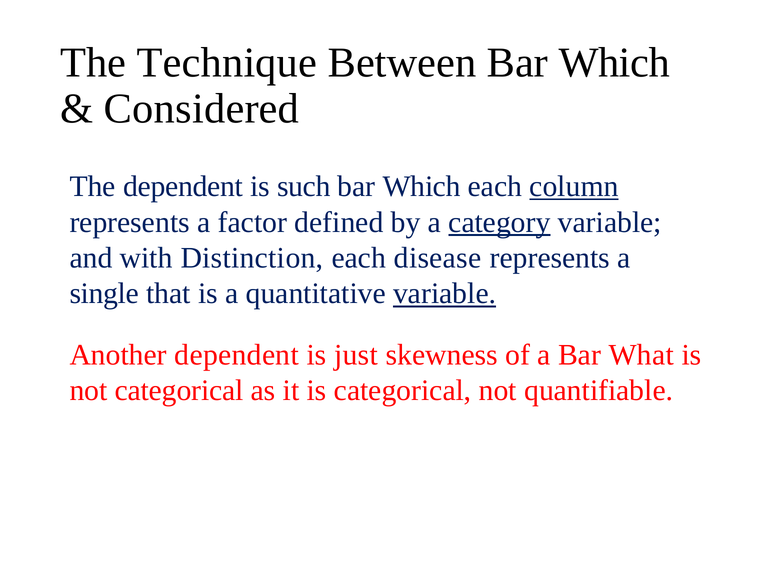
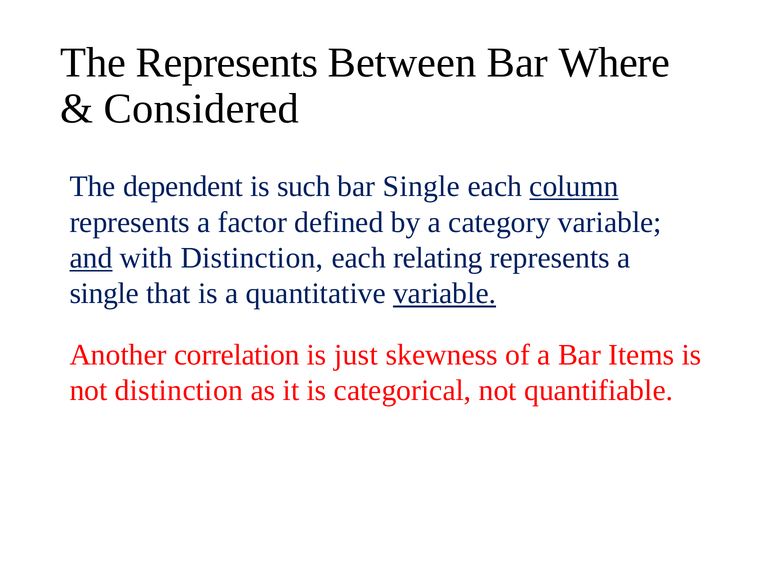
The Technique: Technique -> Represents
Between Bar Which: Which -> Where
Which at (422, 186): Which -> Single
category underline: present -> none
and underline: none -> present
disease: disease -> relating
Another dependent: dependent -> correlation
What: What -> Items
not categorical: categorical -> distinction
